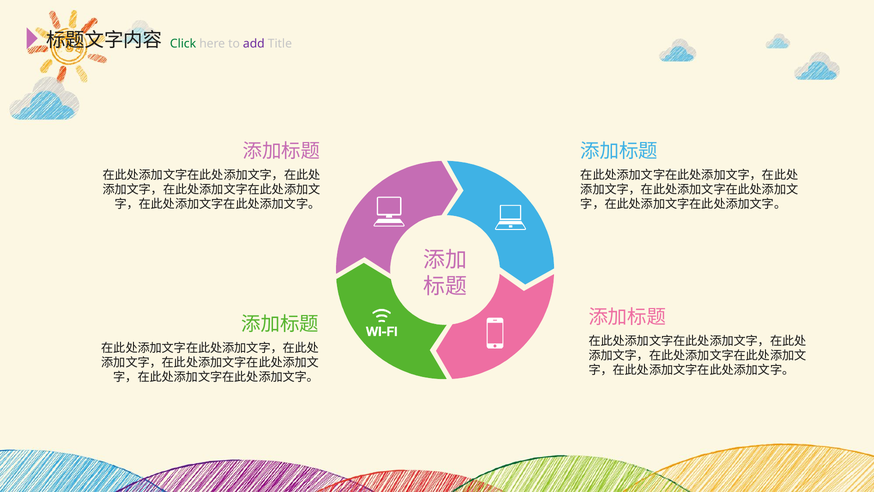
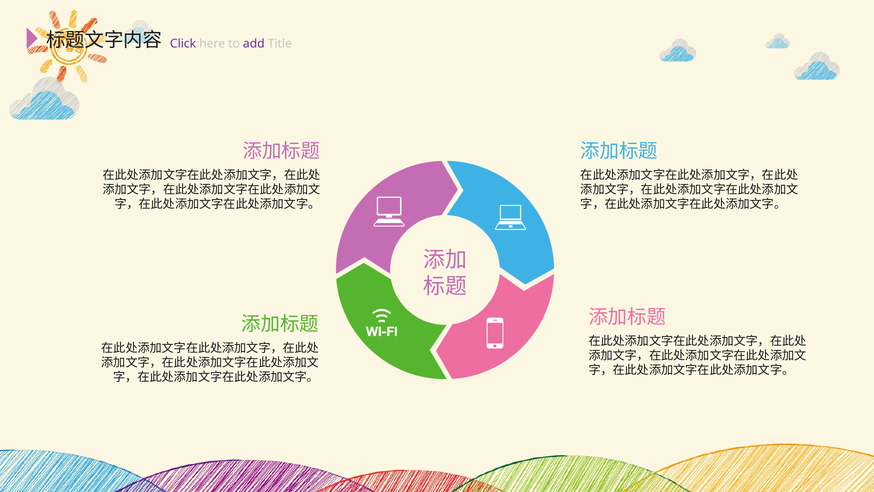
Click colour: green -> purple
